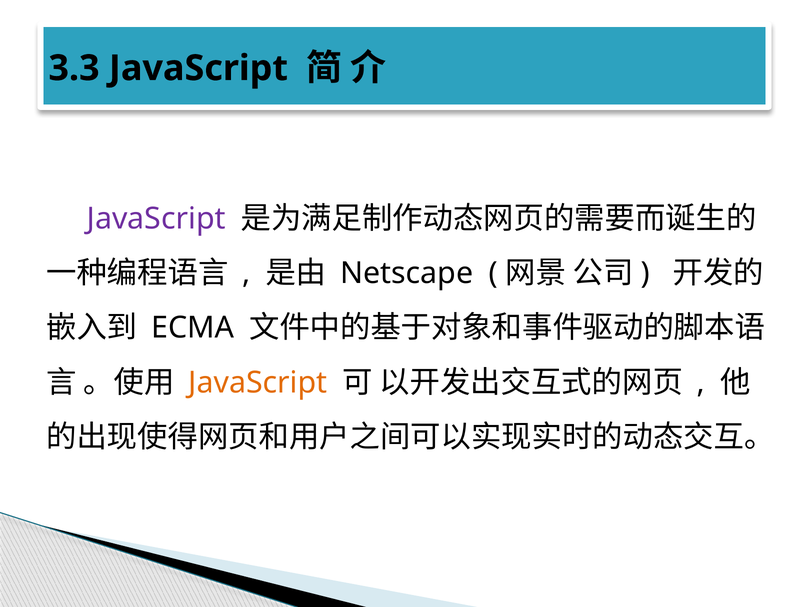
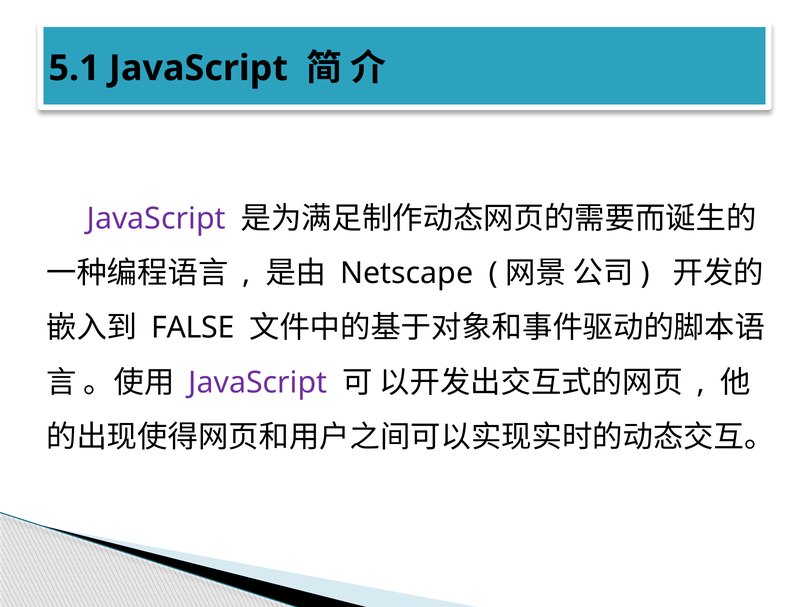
3.3: 3.3 -> 5.1
ECMA: ECMA -> FALSE
JavaScript at (258, 382) colour: orange -> purple
